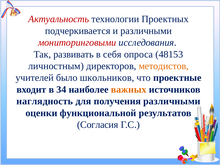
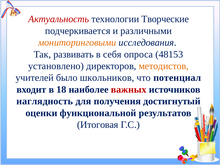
Проектных: Проектных -> Творческие
мониторинговыми colour: red -> orange
личностным: личностным -> установлено
проектные: проектные -> потенциал
34: 34 -> 18
важных colour: orange -> red
получения различными: различными -> достигнутый
Согласия: Согласия -> Итоговая
